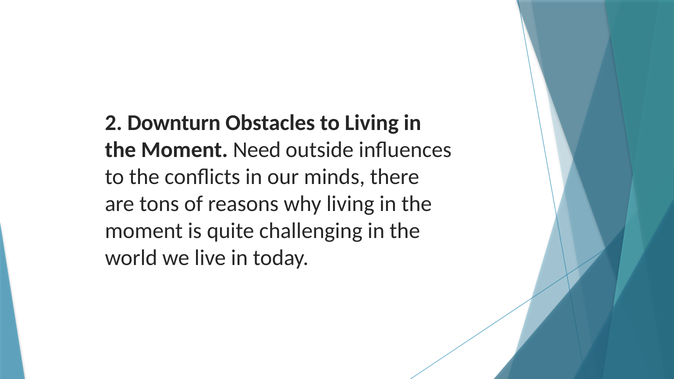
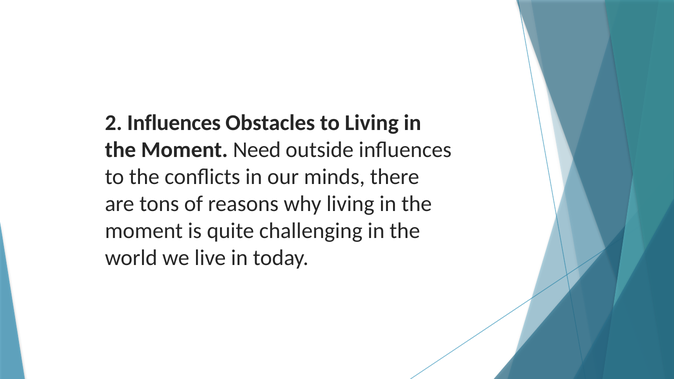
2 Downturn: Downturn -> Influences
